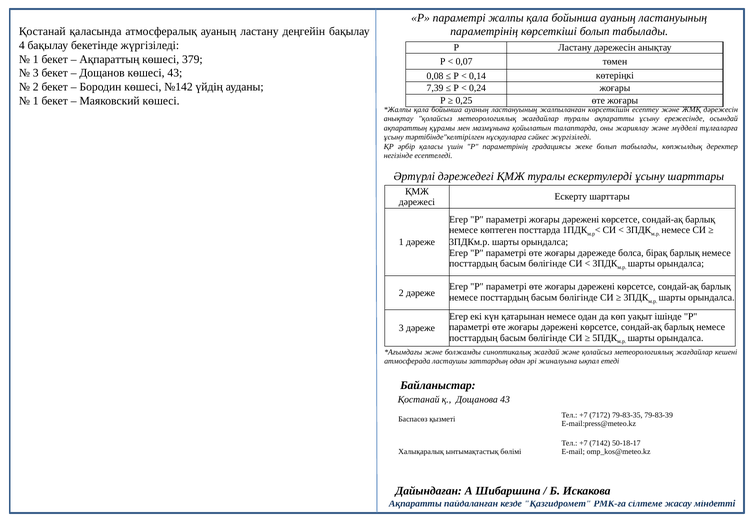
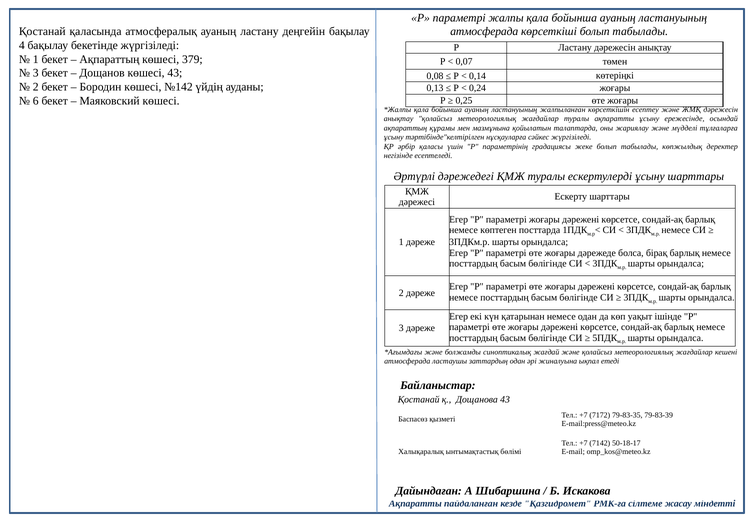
параметрінің at (484, 32): параметрінің -> атмосферада
7,39: 7,39 -> 0,13
1 at (36, 101): 1 -> 6
